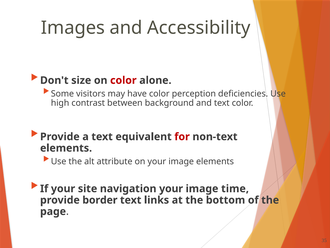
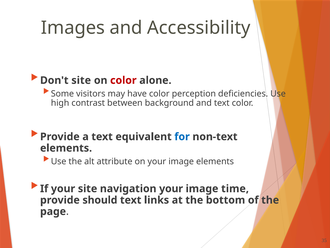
Don't size: size -> site
for colour: red -> blue
border: border -> should
